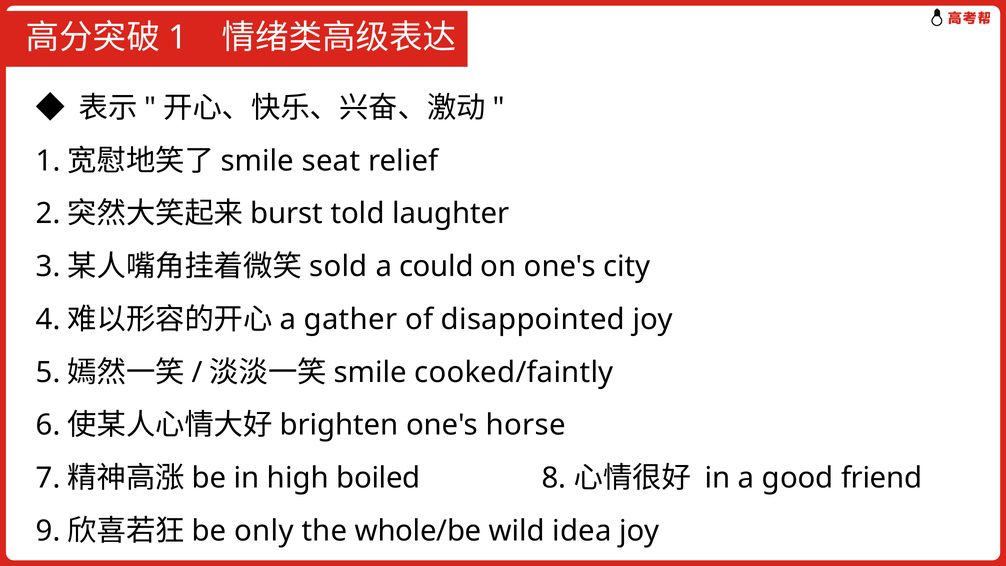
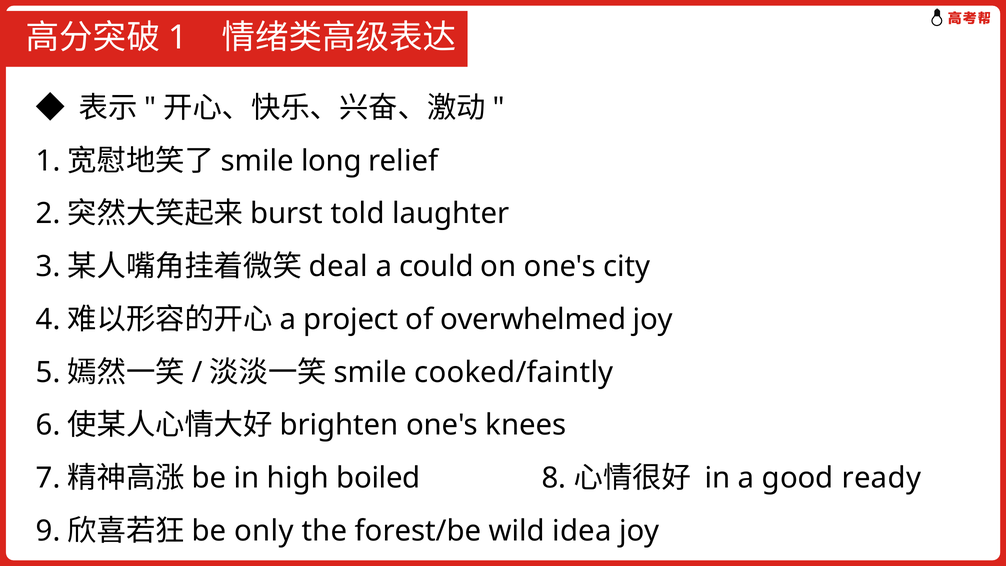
seat: seat -> long
sold: sold -> deal
gather: gather -> project
disappointed: disappointed -> overwhelmed
horse: horse -> knees
friend: friend -> ready
whole/be: whole/be -> forest/be
